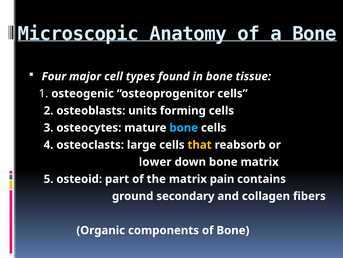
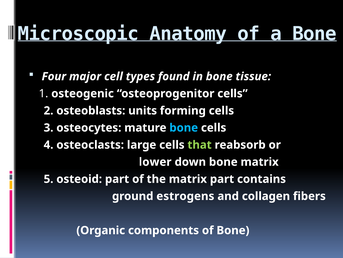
that colour: yellow -> light green
matrix pain: pain -> part
secondary: secondary -> estrogens
